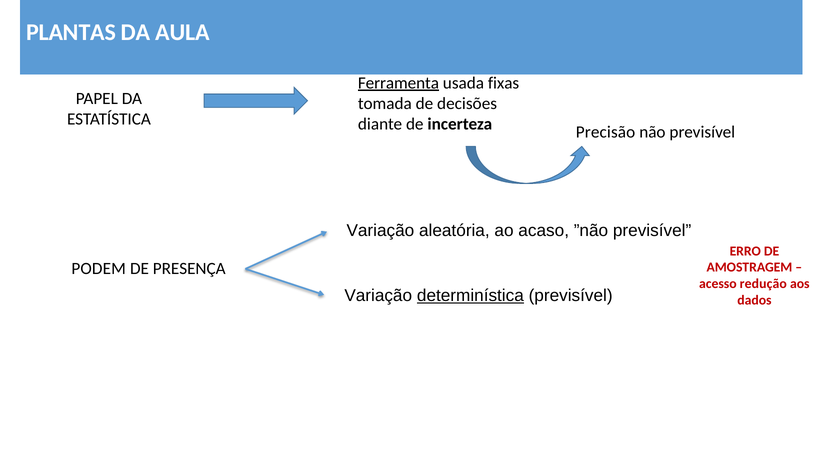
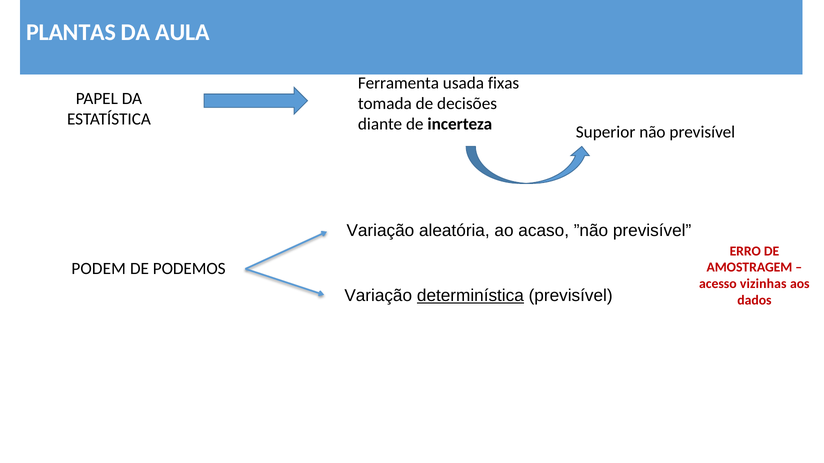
Ferramenta underline: present -> none
Precisão: Precisão -> Superior
PRESENÇA: PRESENÇA -> PODEMOS
redução: redução -> vizinhas
